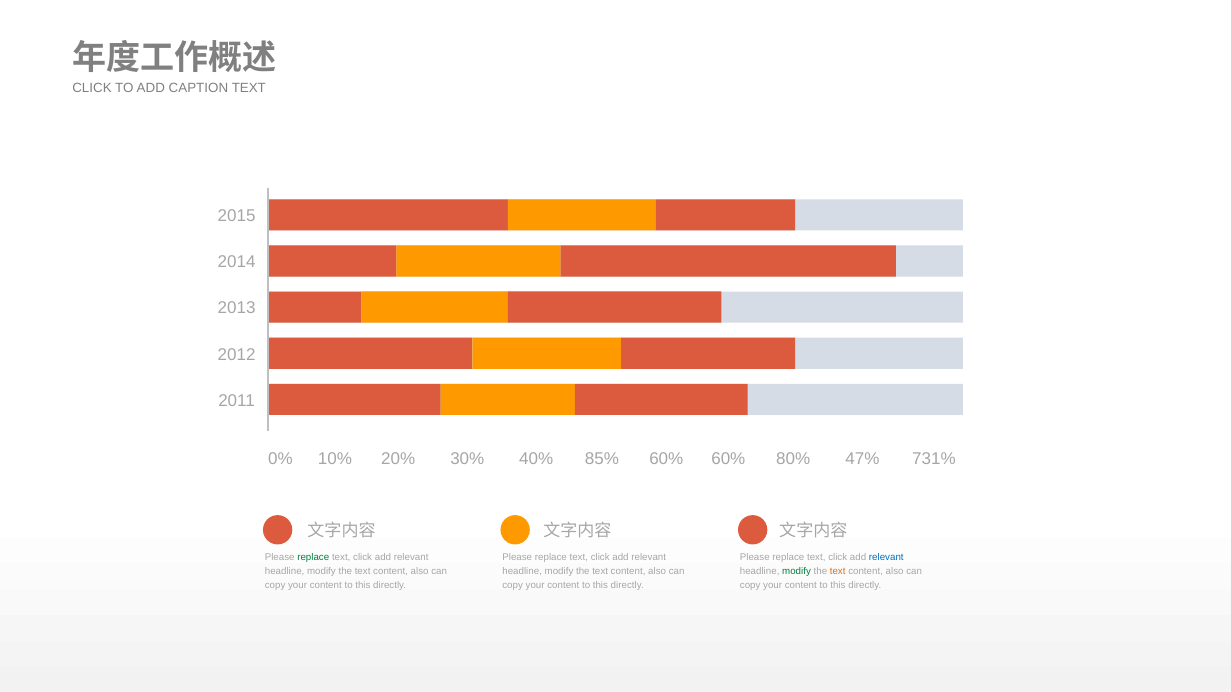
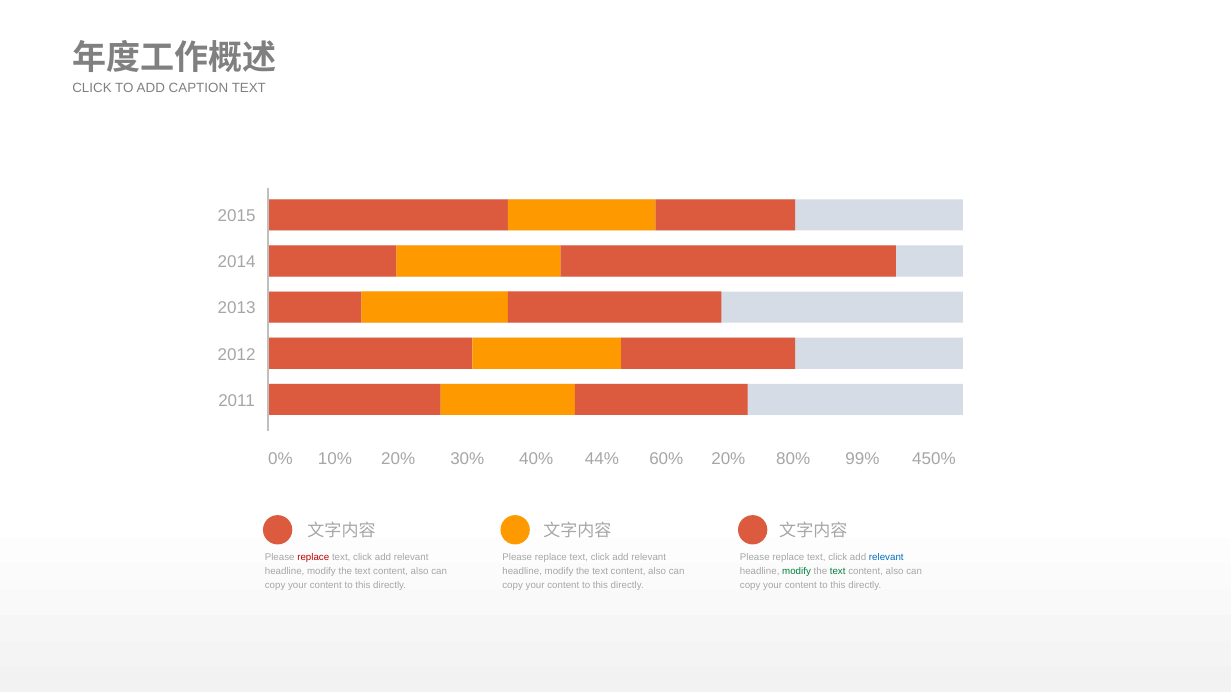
85%: 85% -> 44%
20% 60%: 60% -> 20%
47%: 47% -> 99%
731%: 731% -> 450%
replace at (313, 557) colour: green -> red
text at (838, 571) colour: orange -> green
